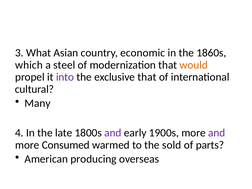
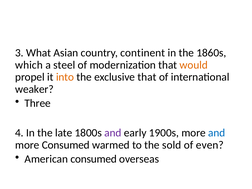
economic: economic -> continent
into colour: purple -> orange
cultural: cultural -> weaker
Many: Many -> Three
and at (217, 133) colour: purple -> blue
parts: parts -> even
American producing: producing -> consumed
